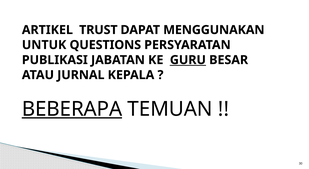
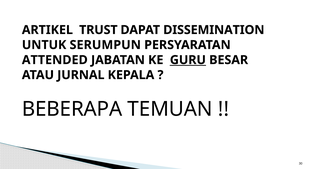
MENGGUNAKAN: MENGGUNAKAN -> DISSEMINATION
QUESTIONS: QUESTIONS -> SERUMPUN
PUBLIKASI: PUBLIKASI -> ATTENDED
BEBERAPA underline: present -> none
